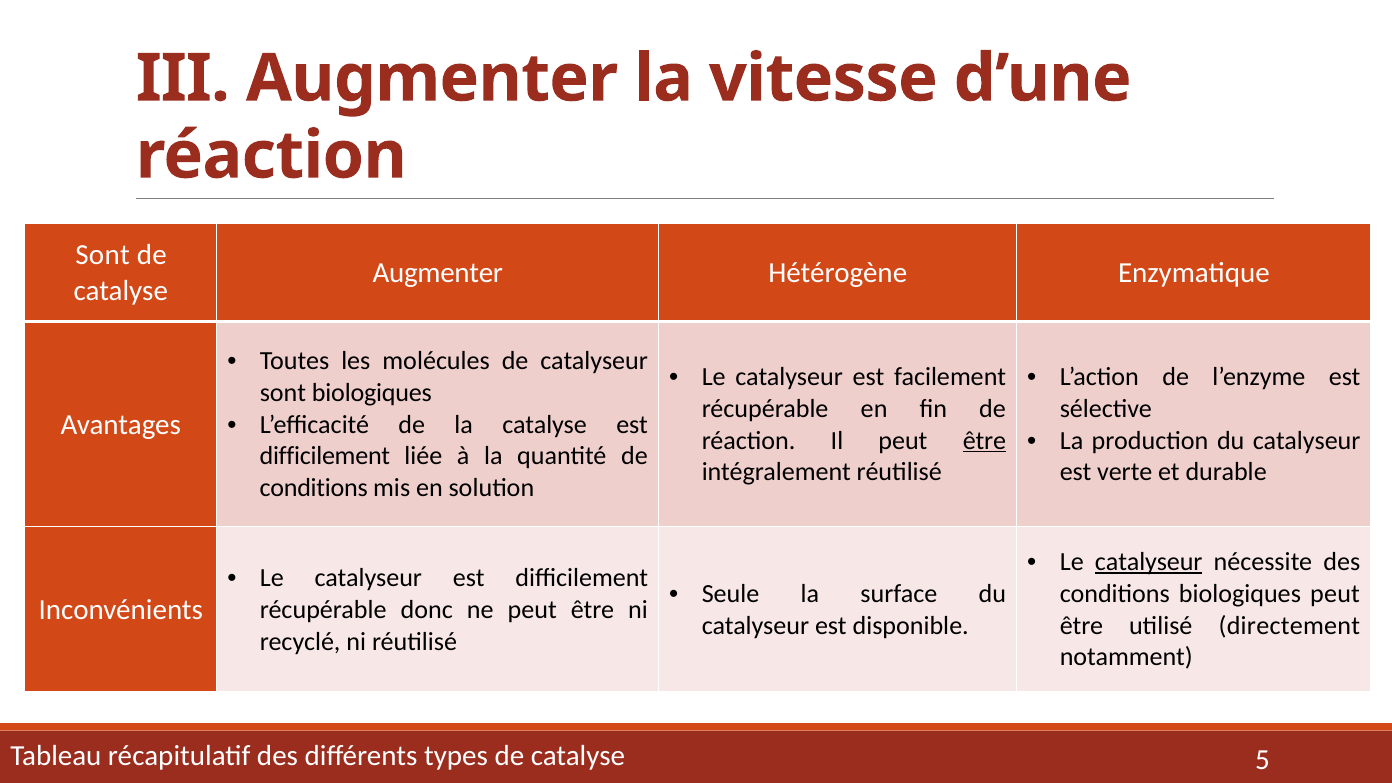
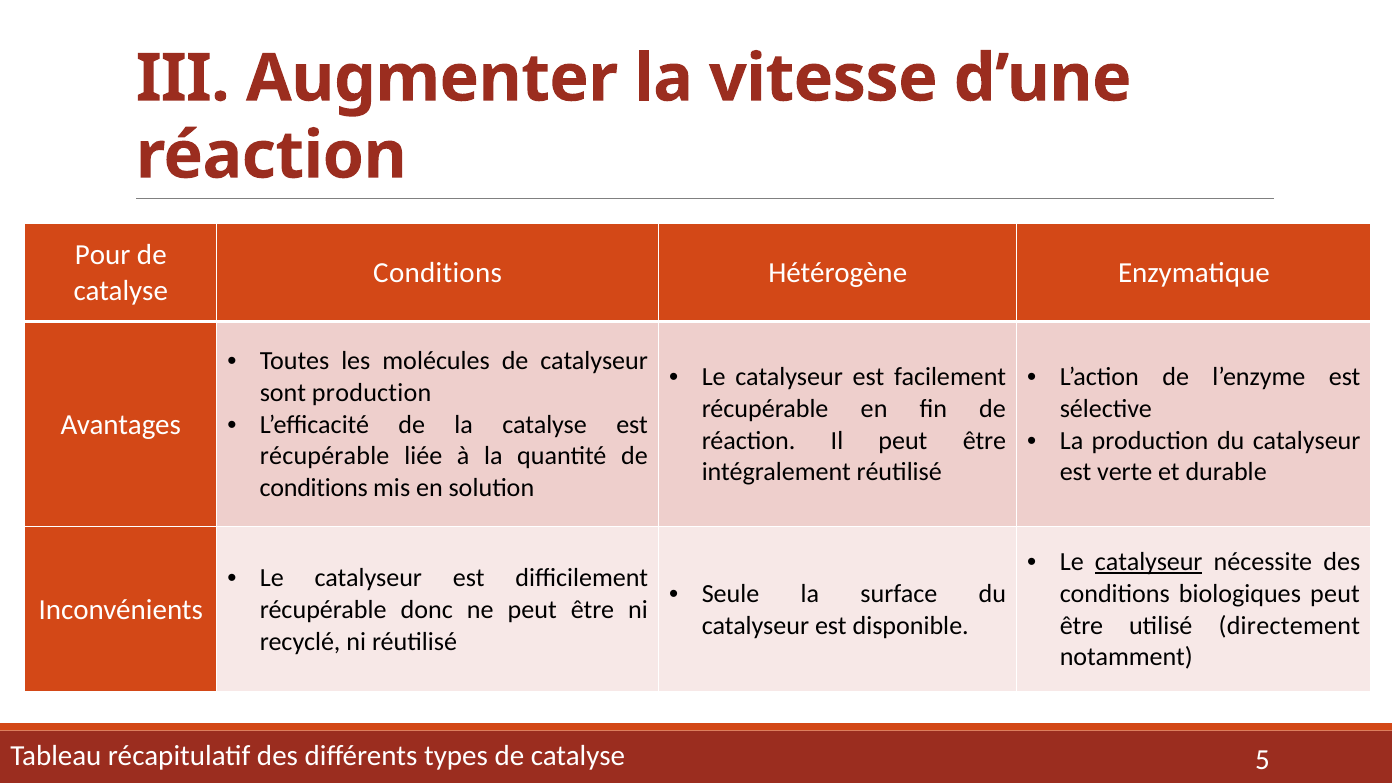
Sont at (103, 255): Sont -> Pour
Augmenter at (438, 273): Augmenter -> Conditions
sont biologiques: biologiques -> production
être at (984, 440) underline: present -> none
difficilement at (325, 456): difficilement -> récupérable
